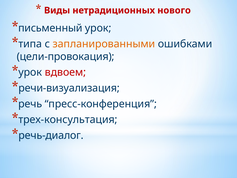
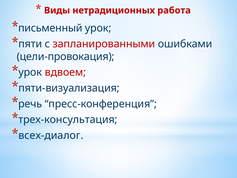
нового: нового -> работа
типа: типа -> пяти
запланированными colour: orange -> red
речи-визуализация: речи-визуализация -> пяти-визуализация
речь-диалог: речь-диалог -> всех-диалог
